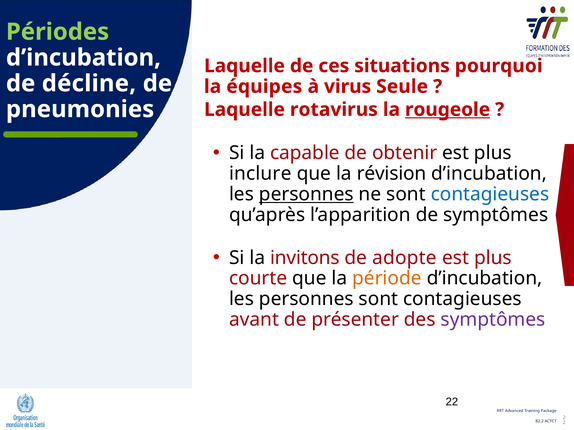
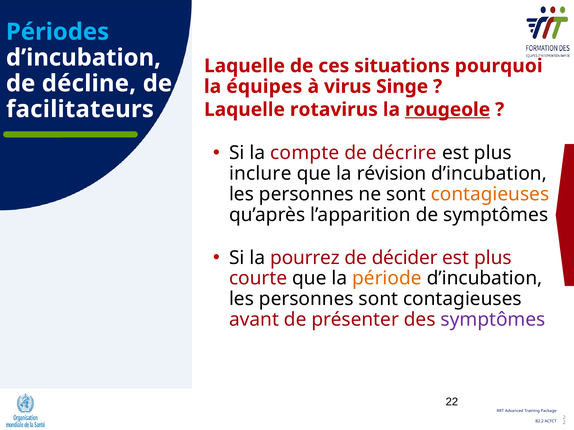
Périodes colour: light green -> light blue
Seule: Seule -> Singe
pneumonies: pneumonies -> facilitateurs
capable: capable -> compte
obtenir: obtenir -> décrire
personnes at (306, 194) underline: present -> none
contagieuses at (490, 194) colour: blue -> orange
invitons: invitons -> pourrez
adopte: adopte -> décider
